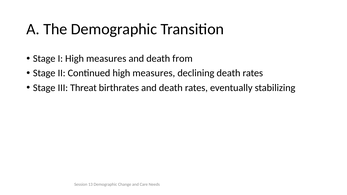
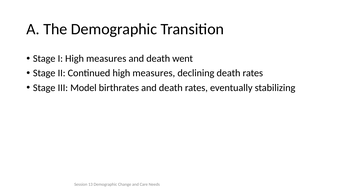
from: from -> went
Threat: Threat -> Model
